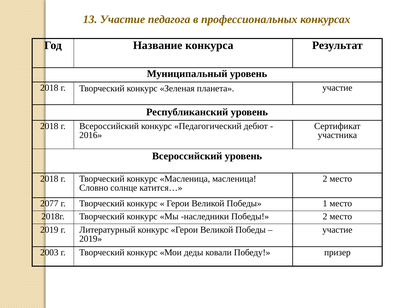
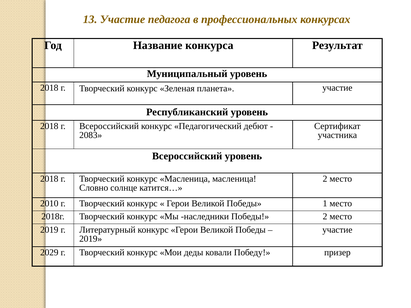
2016: 2016 -> 2083
2077: 2077 -> 2010
2003: 2003 -> 2029
